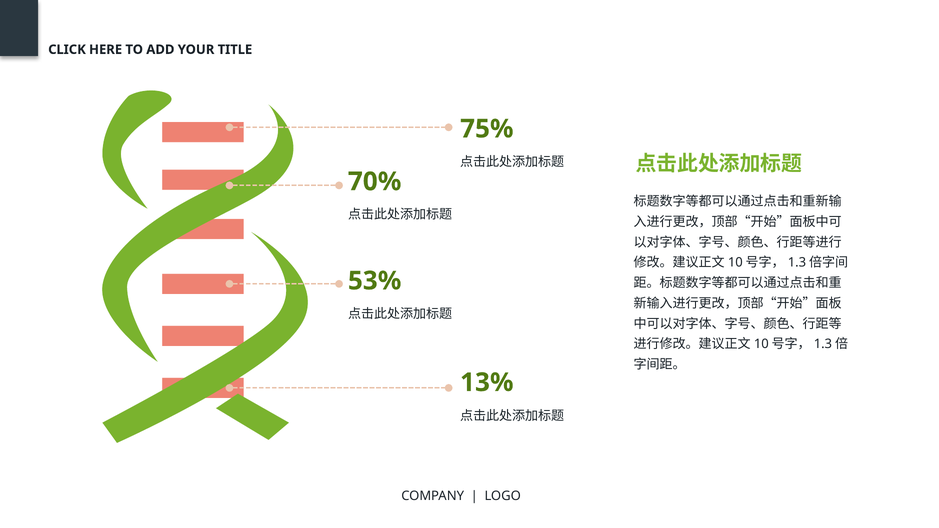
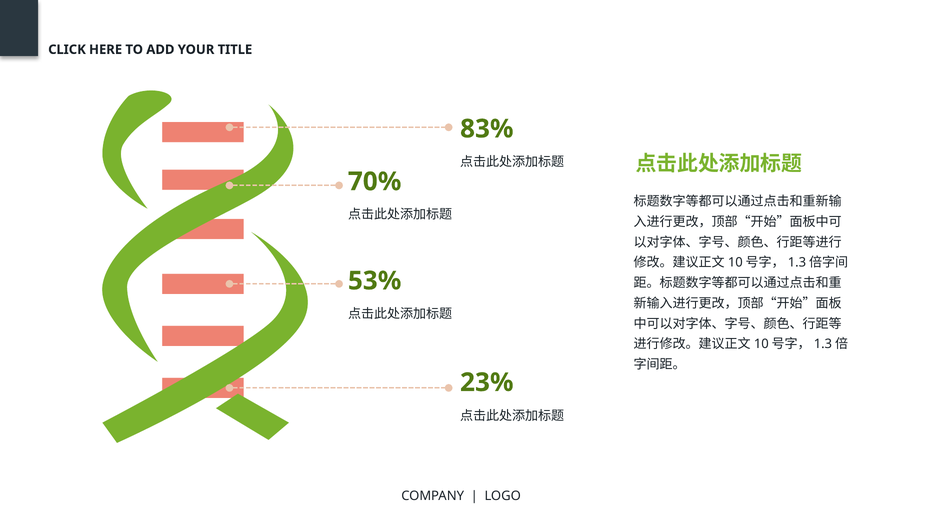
75%: 75% -> 83%
13%: 13% -> 23%
